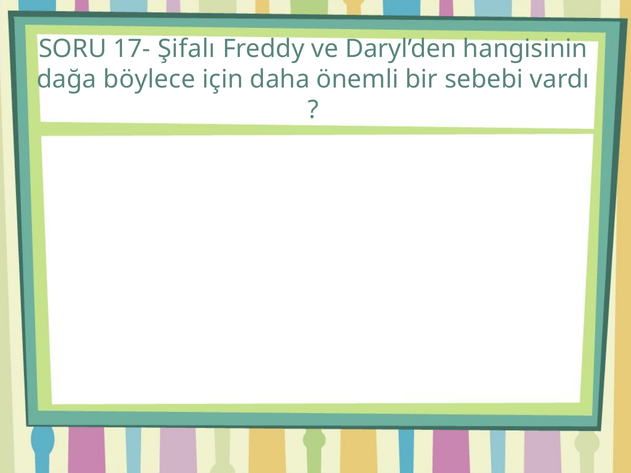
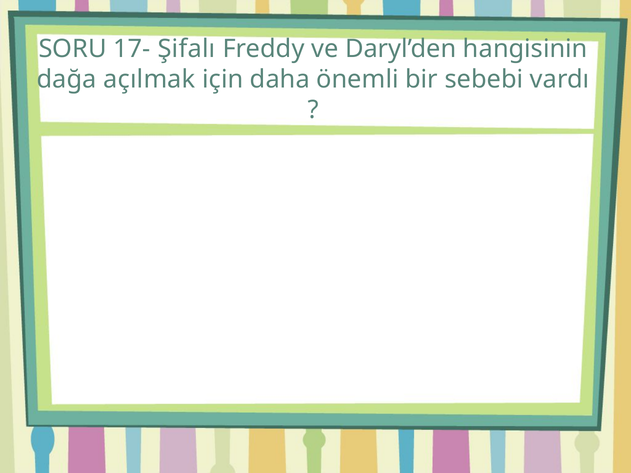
böylece: böylece -> açılmak
